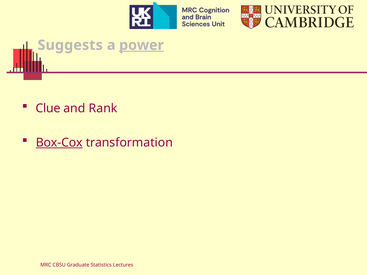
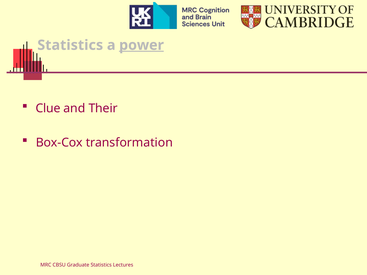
Suggests at (70, 45): Suggests -> Statistics
Rank: Rank -> Their
Box-Cox underline: present -> none
